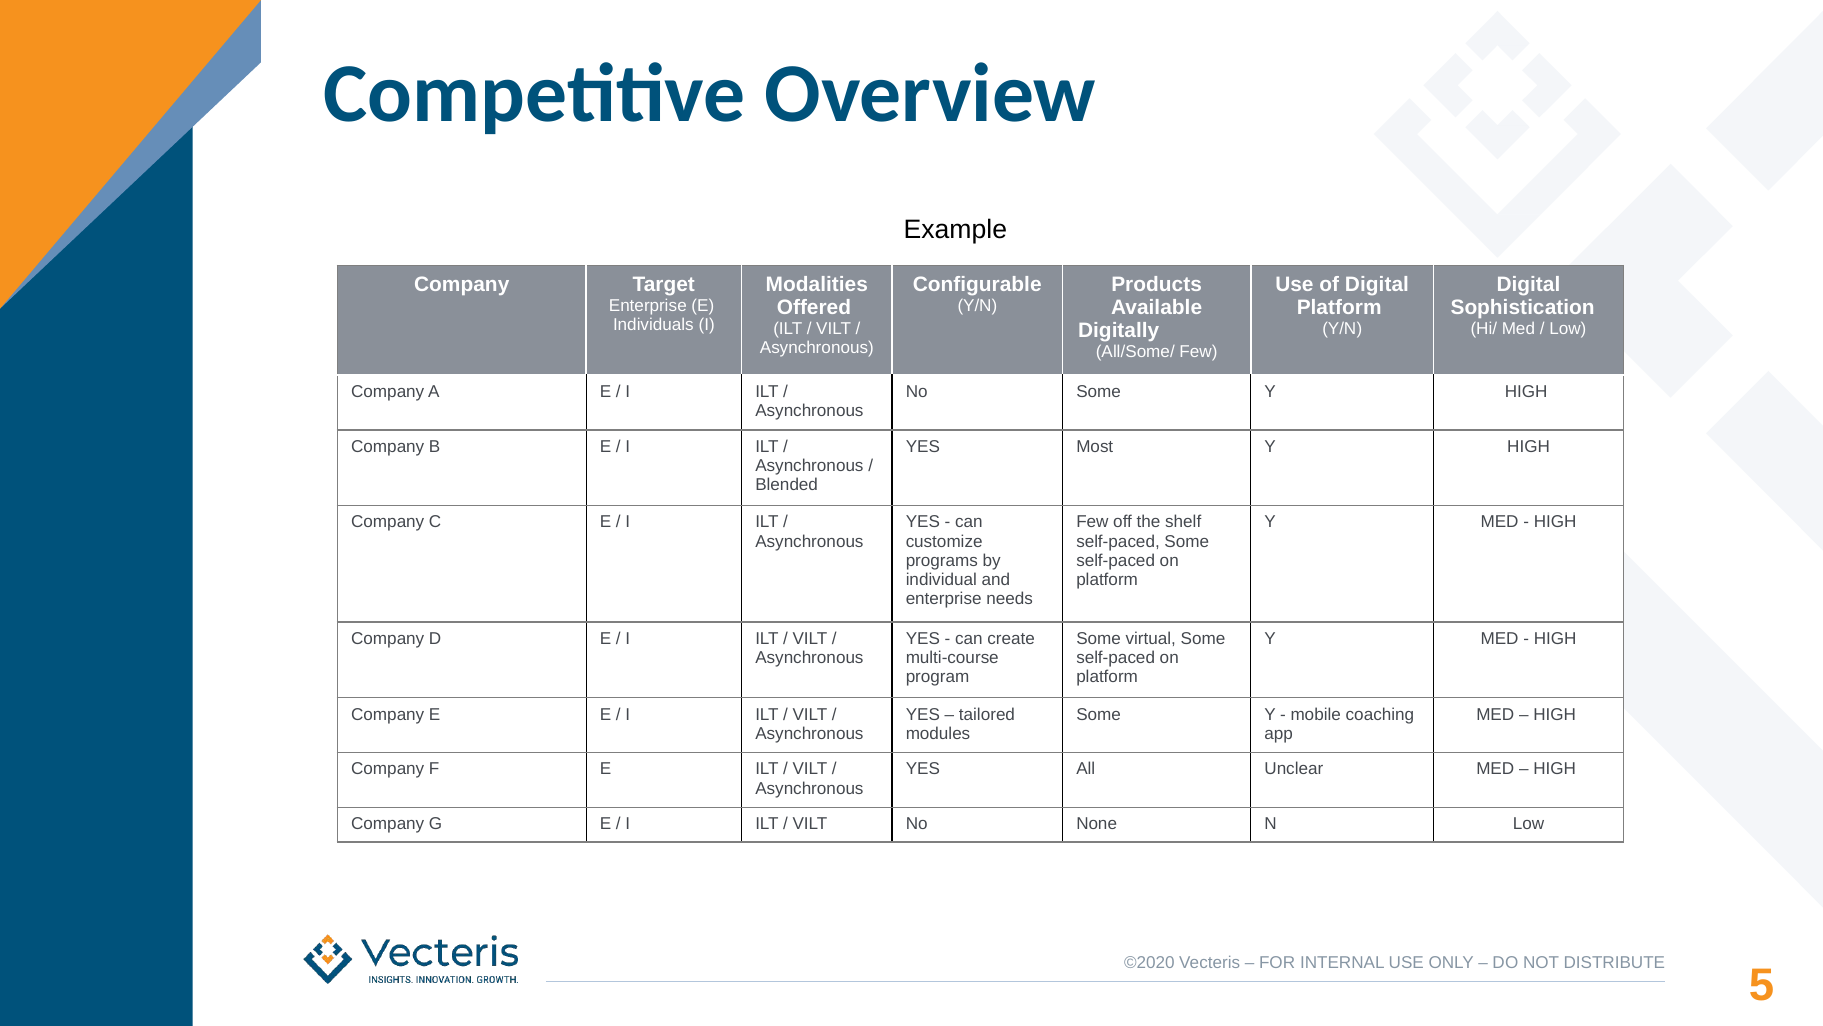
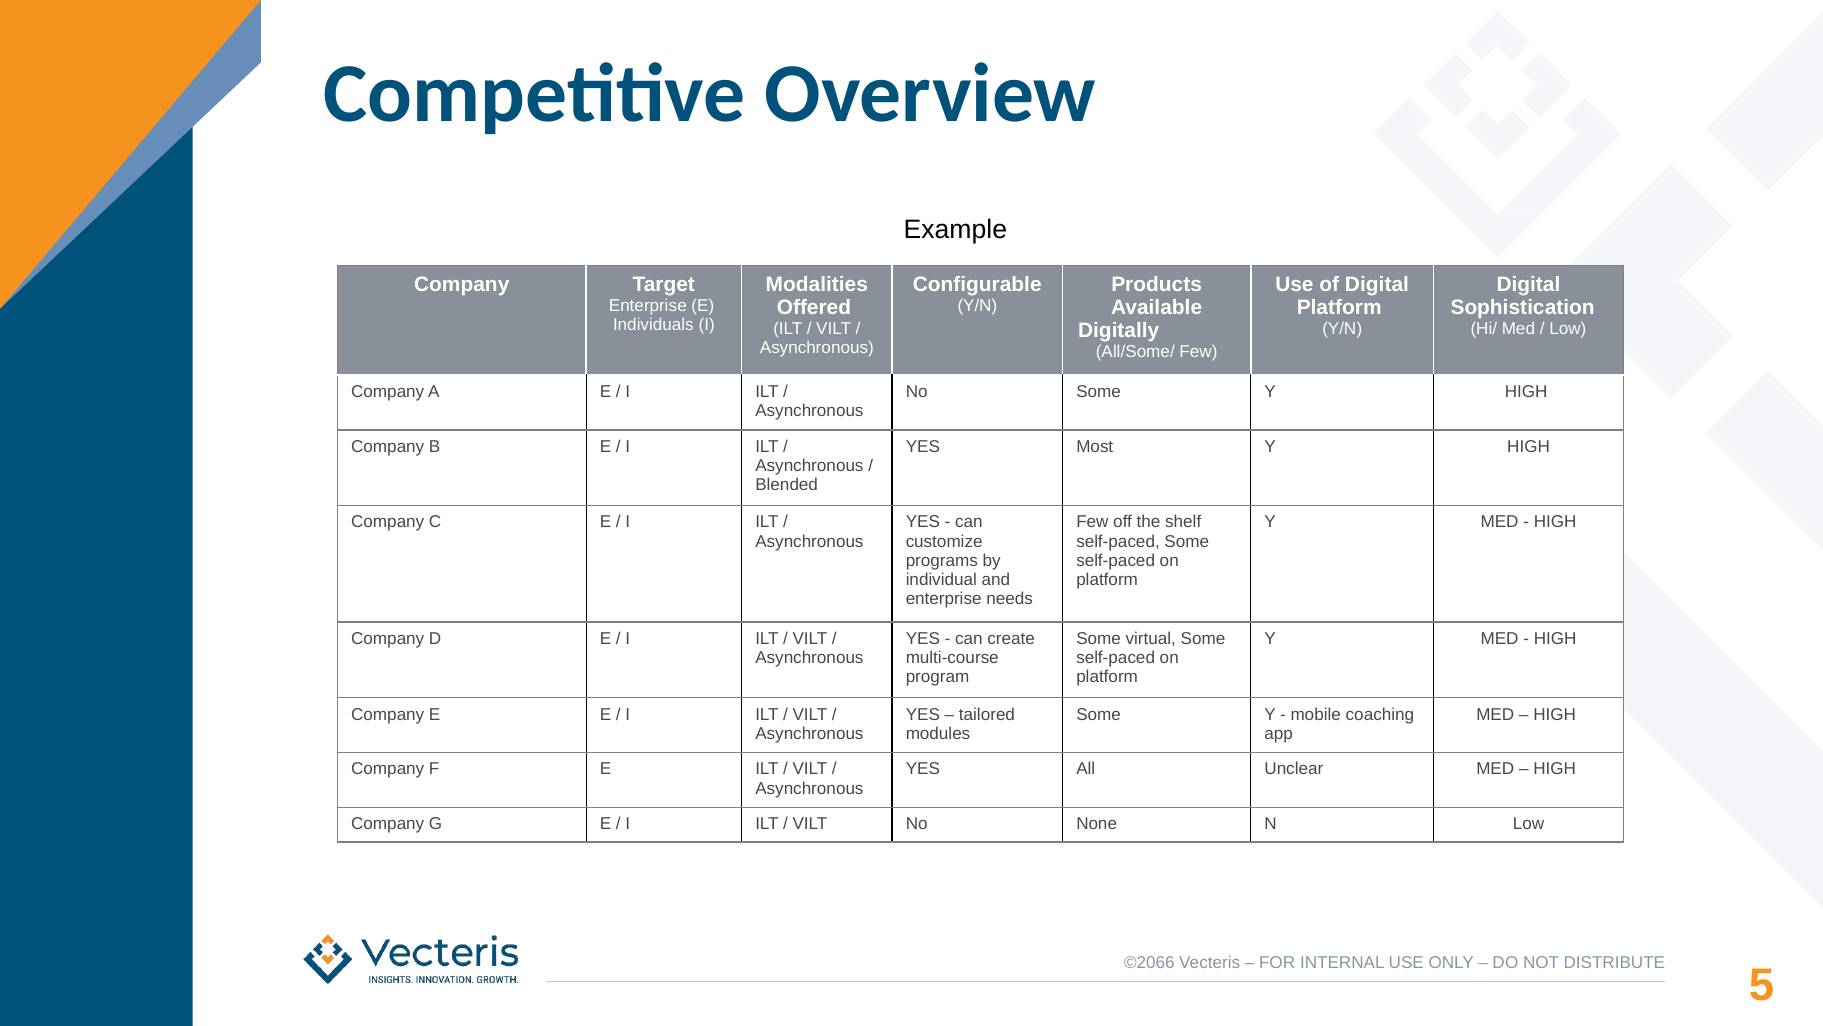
©2020: ©2020 -> ©2066
